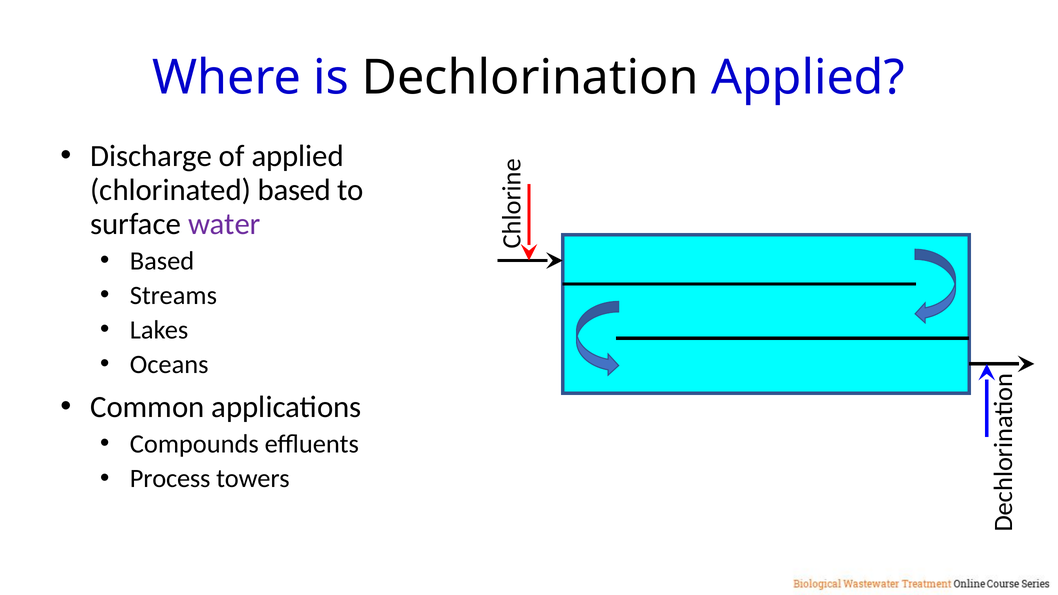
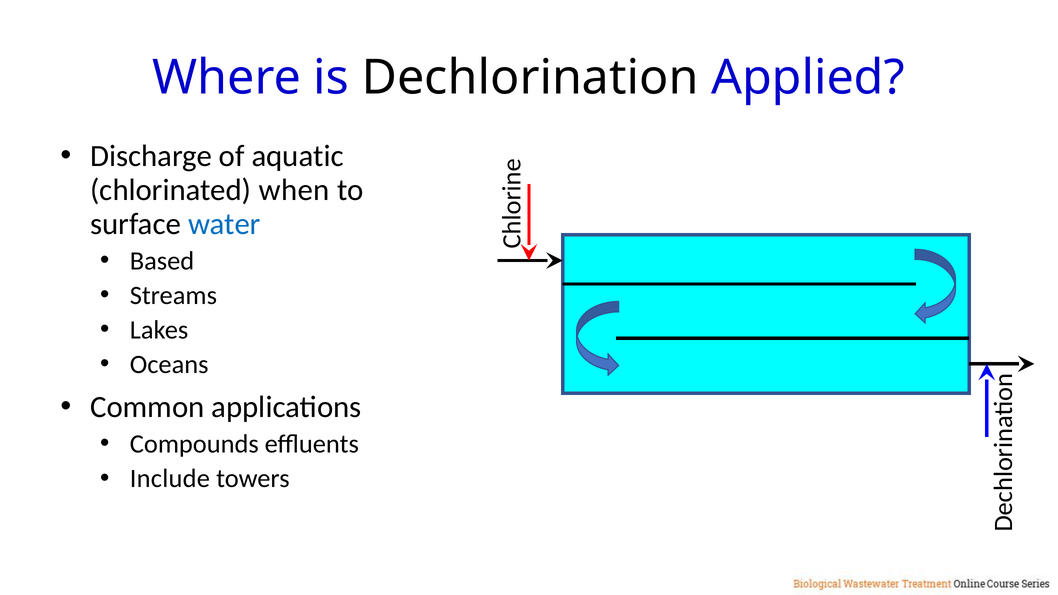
of applied: applied -> aquatic
chlorinated based: based -> when
water colour: purple -> blue
Process: Process -> Include
